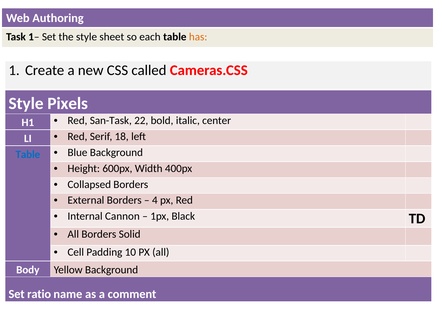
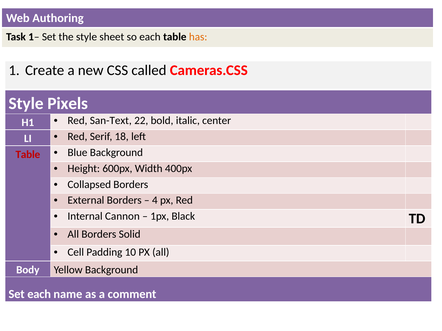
San-Task: San-Task -> San-Text
Table at (28, 155) colour: blue -> red
Set ratio: ratio -> each
